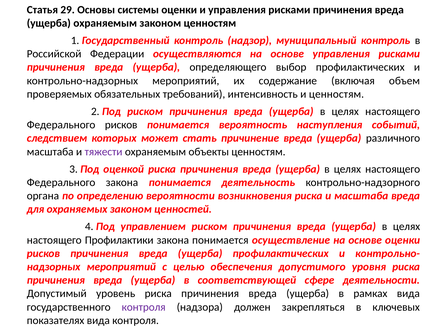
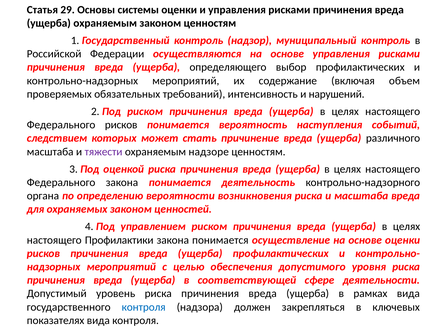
и ценностям: ценностям -> нарушений
объекты: объекты -> надзоре
контроля at (144, 307) colour: purple -> blue
